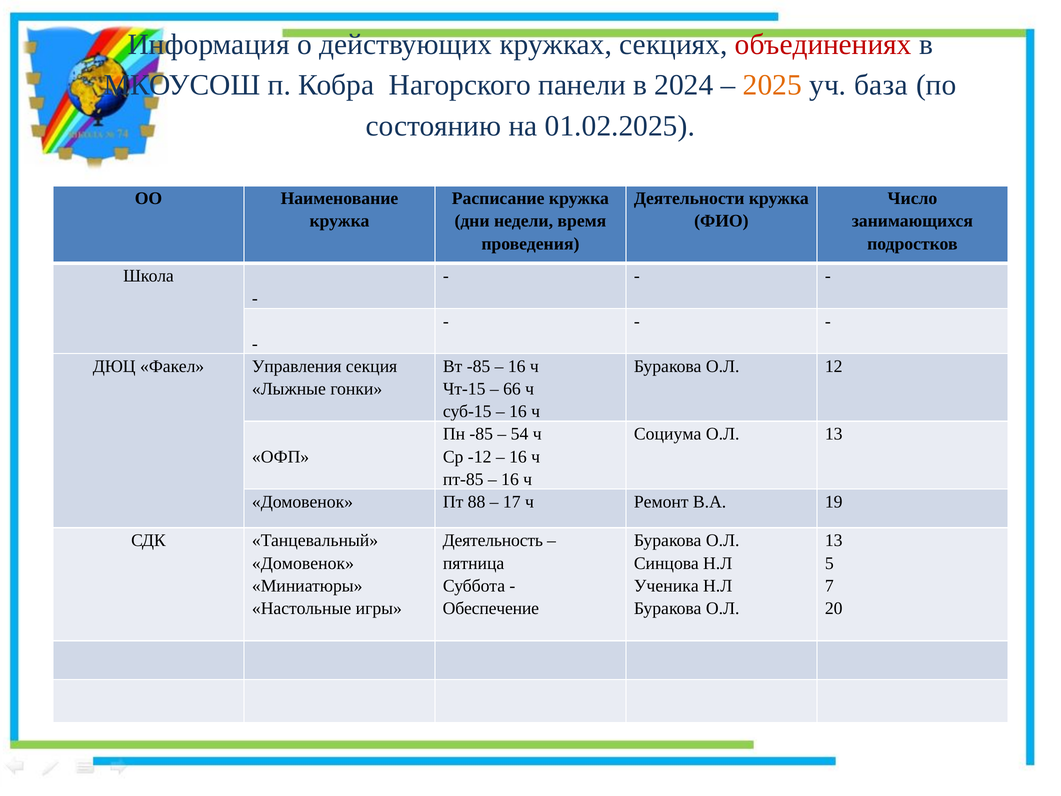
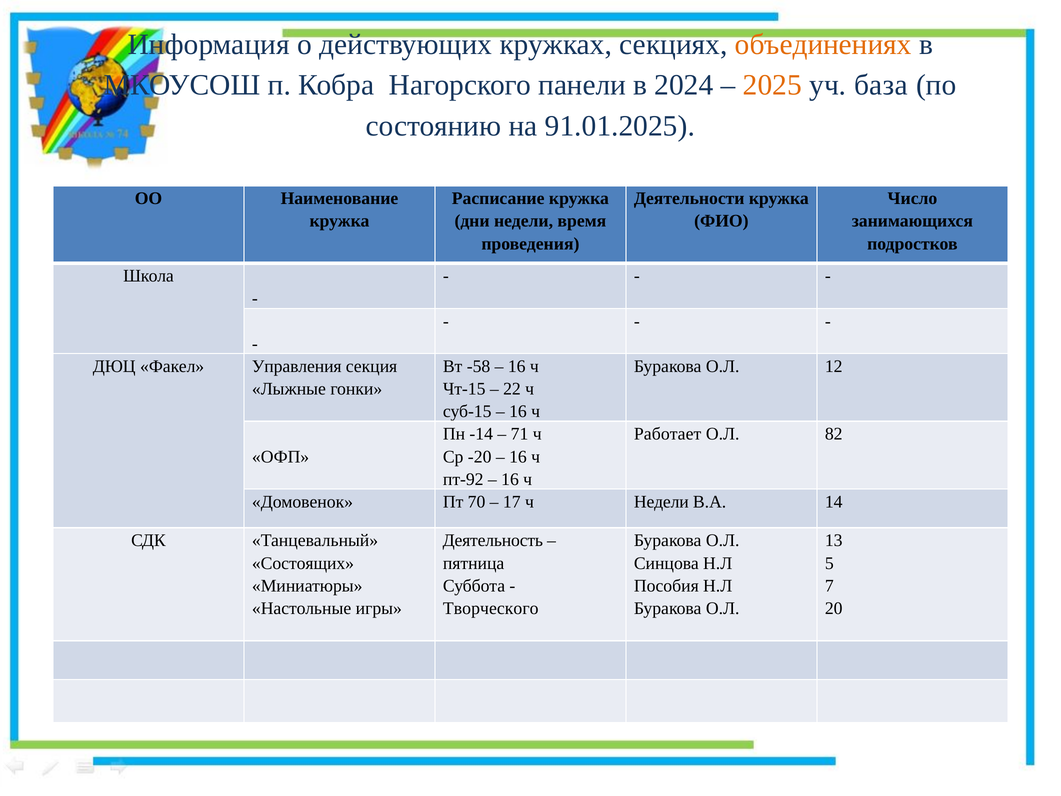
объединениях colour: red -> orange
01.02.2025: 01.02.2025 -> 91.01.2025
Вт -85: -85 -> -58
66: 66 -> 22
Пн -85: -85 -> -14
54: 54 -> 71
Социума: Социума -> Работает
13 at (834, 434): 13 -> 82
-12: -12 -> -20
пт-85: пт-85 -> пт-92
88: 88 -> 70
ч Ремонт: Ремонт -> Недели
19: 19 -> 14
Домовенок at (303, 563): Домовенок -> Состоящих
Ученика: Ученика -> Пособия
Обеспечение: Обеспечение -> Творческого
